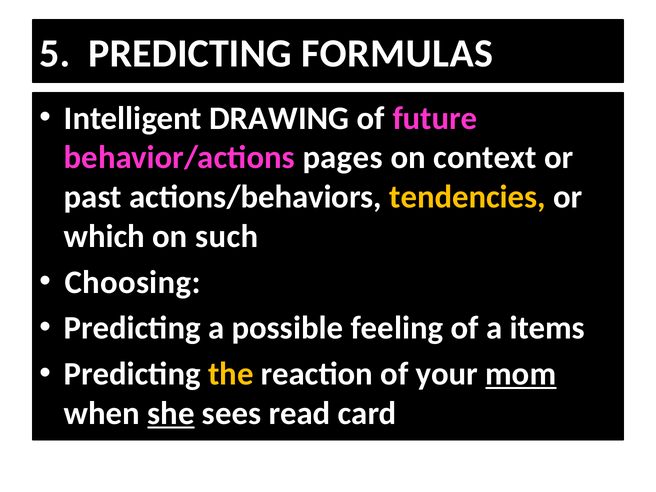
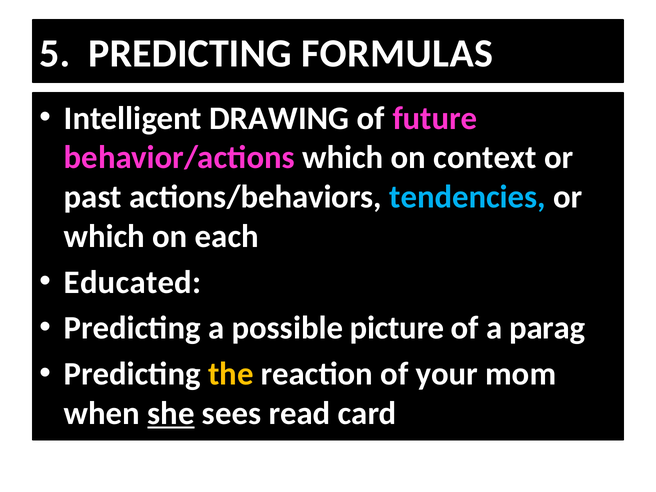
behavior/actions pages: pages -> which
tendencies colour: yellow -> light blue
such: such -> each
Choosing: Choosing -> Educated
feeling: feeling -> picture
items: items -> parag
mom underline: present -> none
